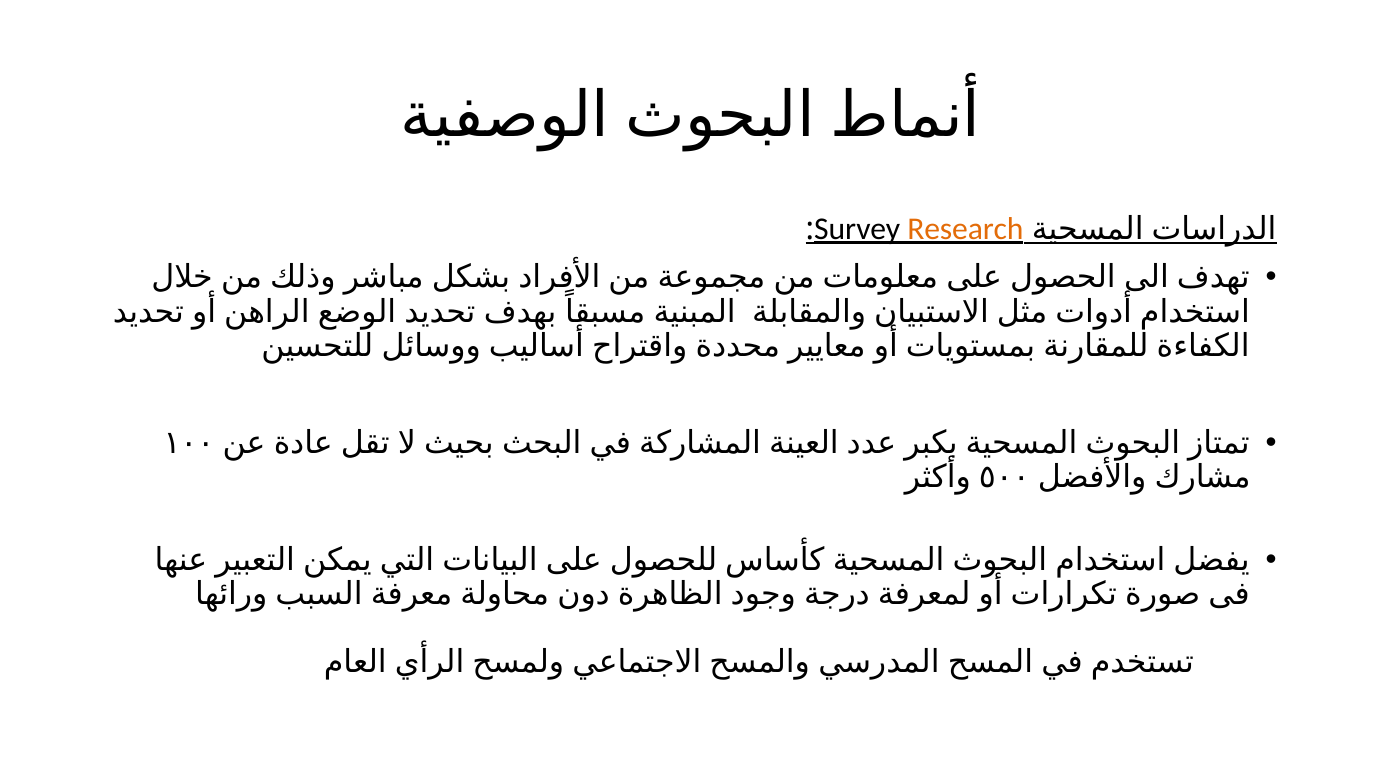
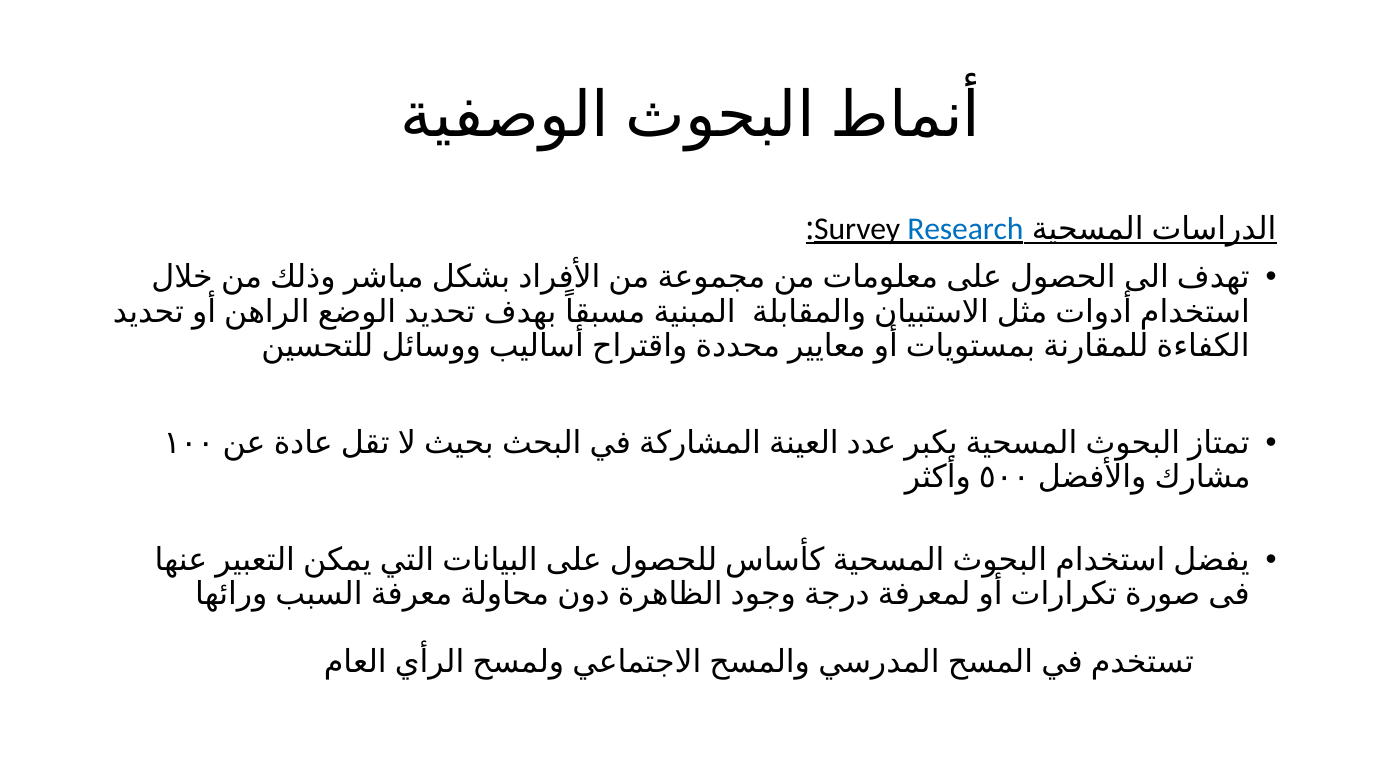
Research colour: orange -> blue
